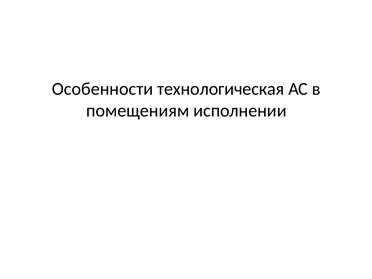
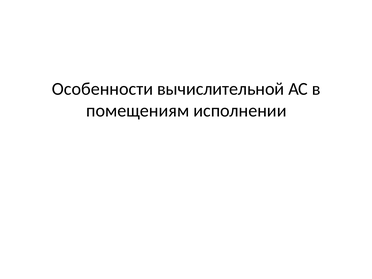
технологическая: технологическая -> вычислительной
